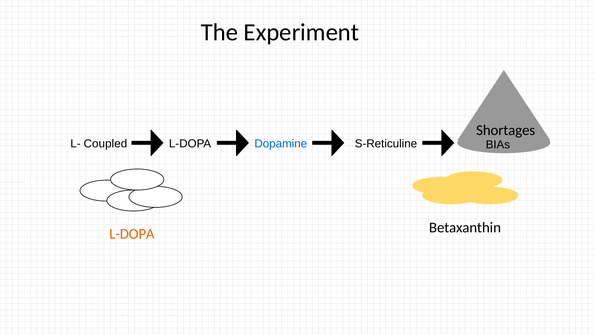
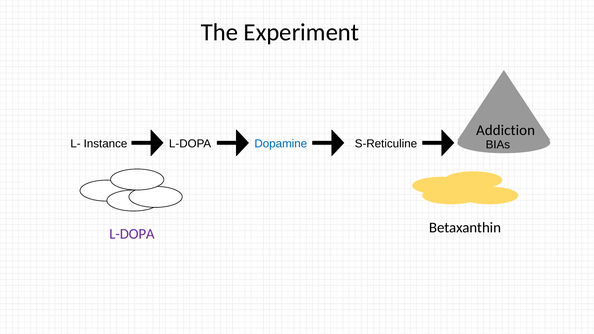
Shortages: Shortages -> Addiction
Coupled: Coupled -> Instance
L-DOPA at (132, 234) colour: orange -> purple
